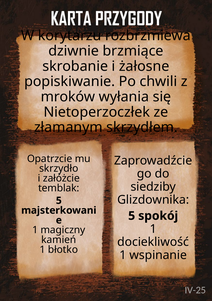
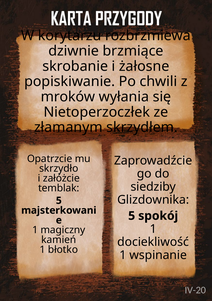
IV-25: IV-25 -> IV-20
